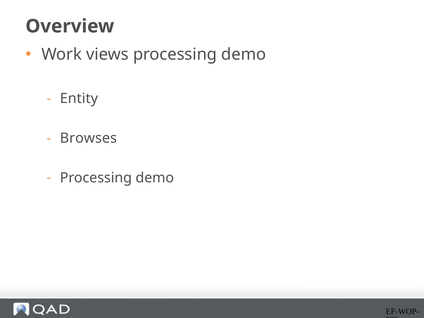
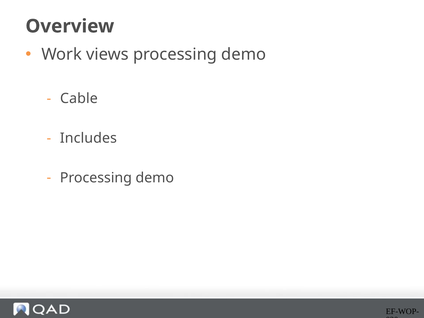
Entity: Entity -> Cable
Browses: Browses -> Includes
